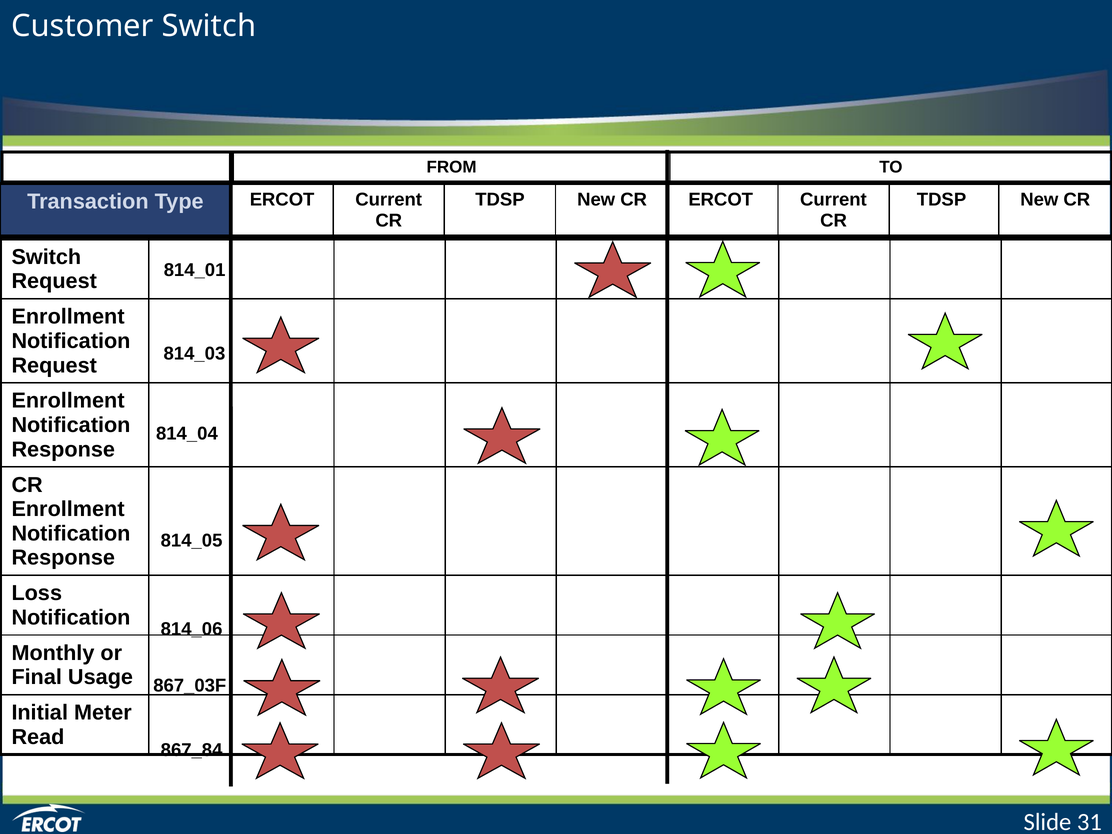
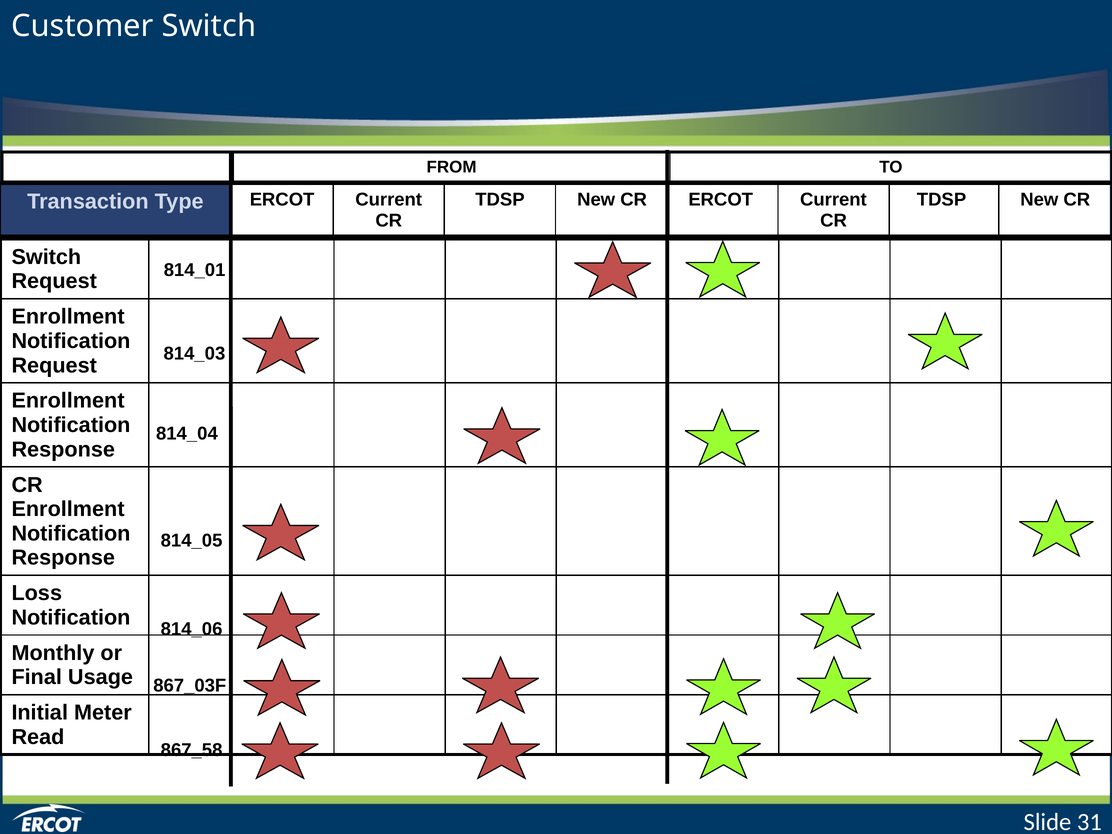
867_84: 867_84 -> 867_58
